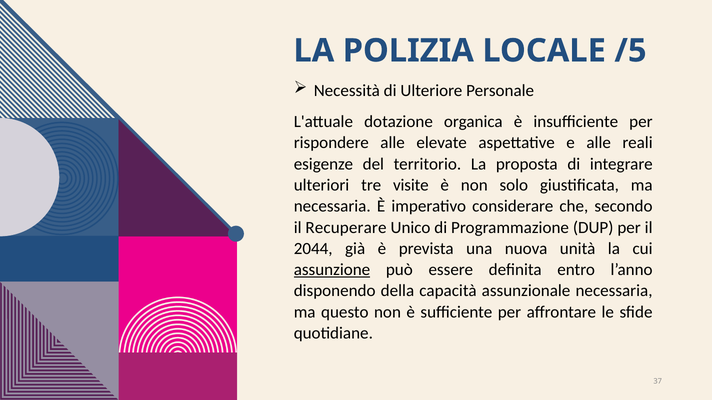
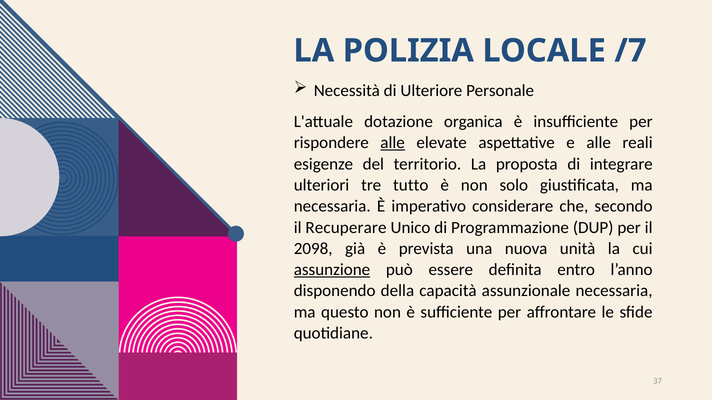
/5: /5 -> /7
alle at (393, 143) underline: none -> present
visite: visite -> tutto
2044: 2044 -> 2098
